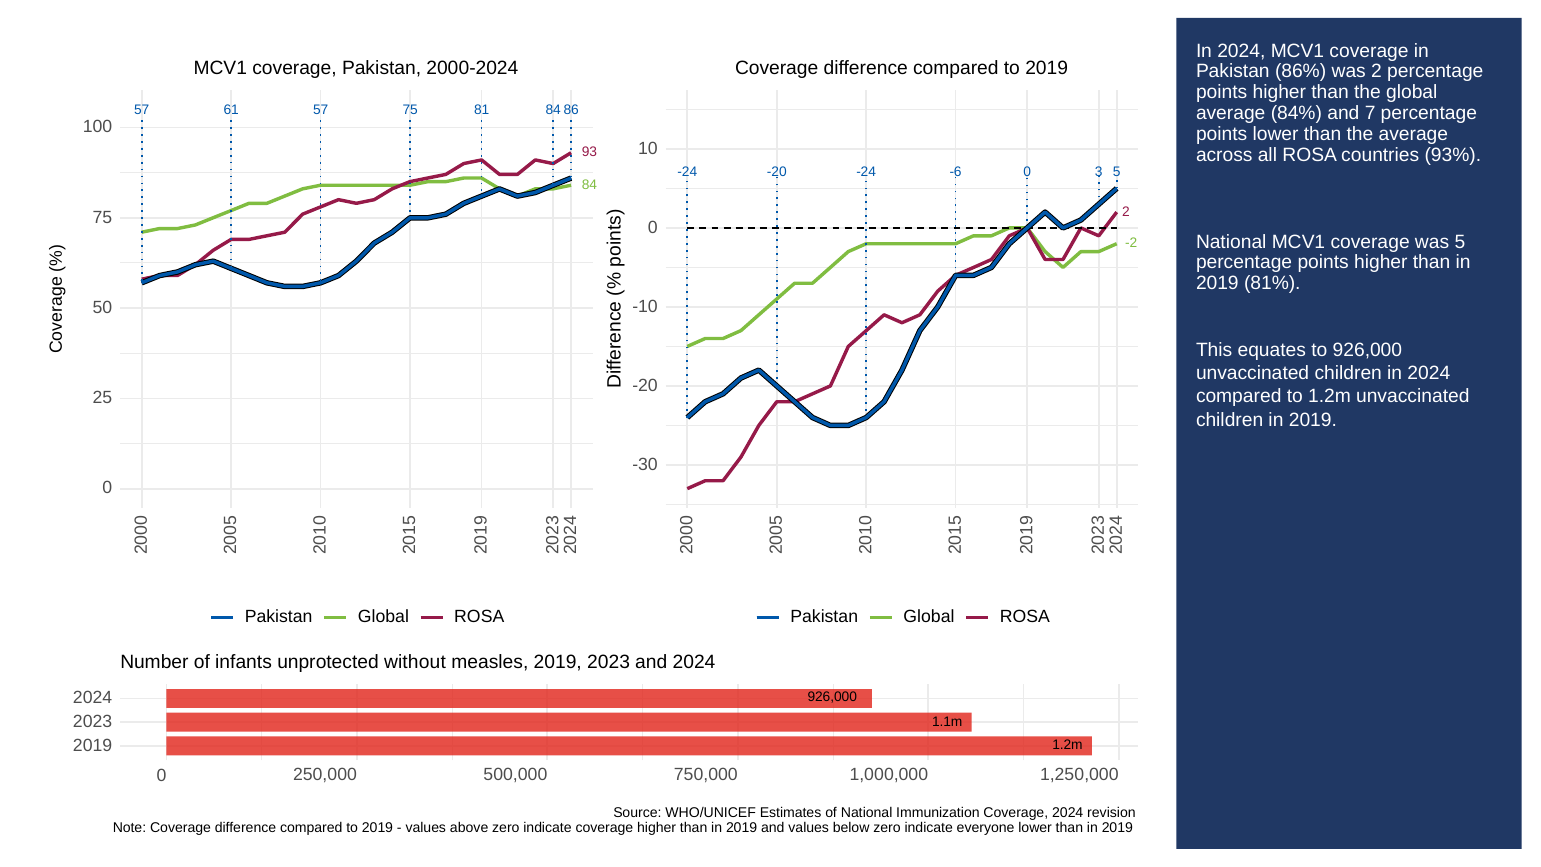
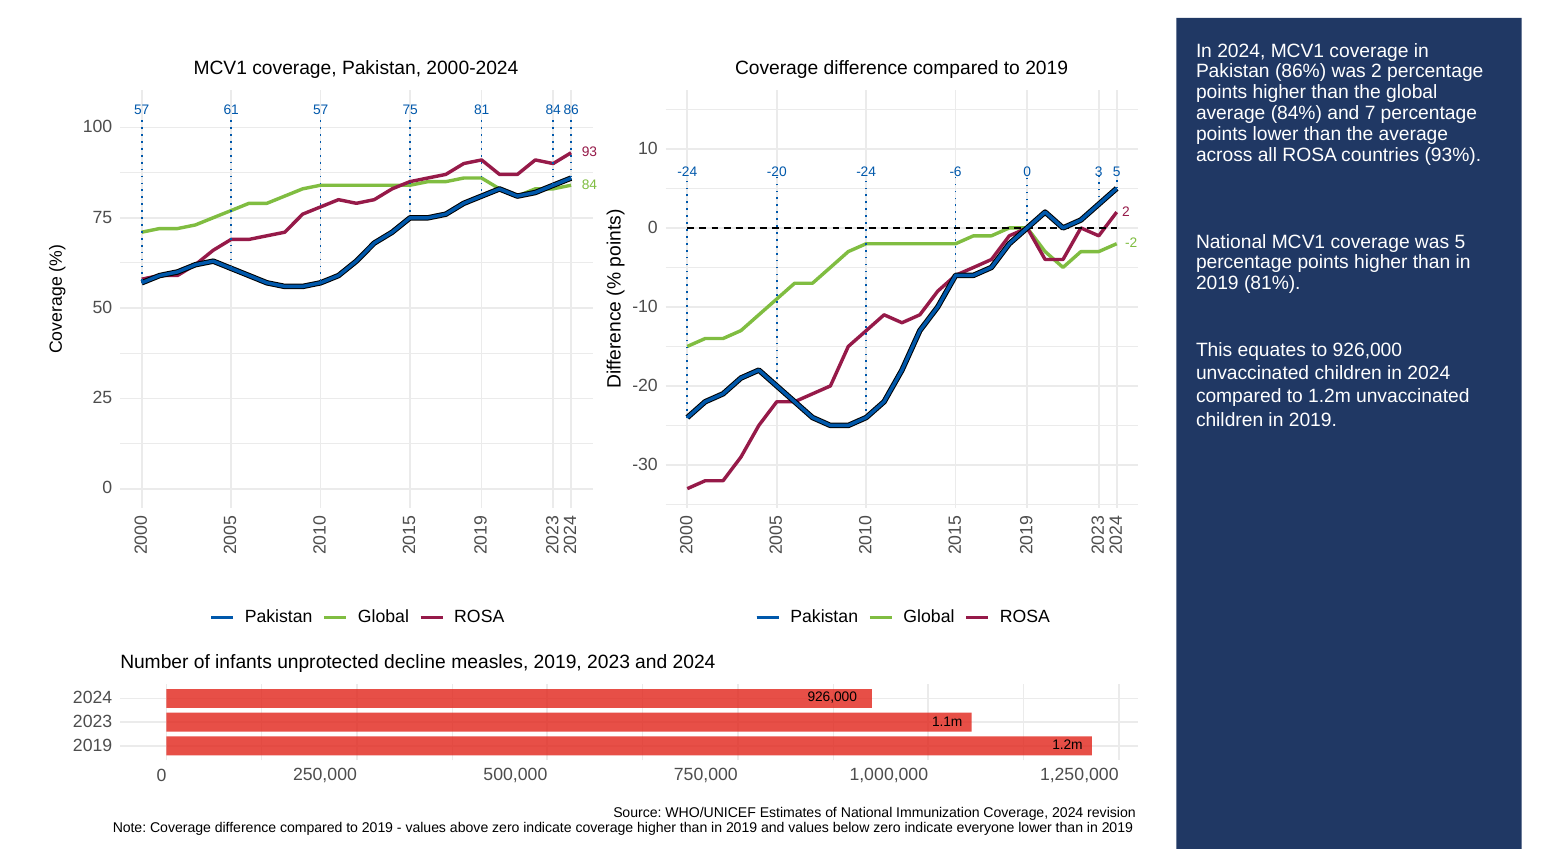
without: without -> decline
